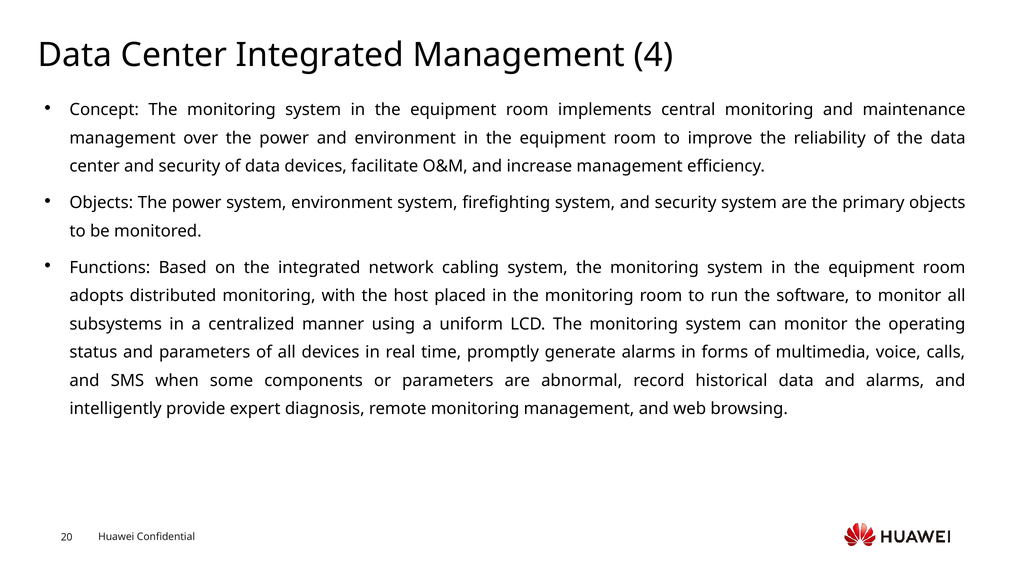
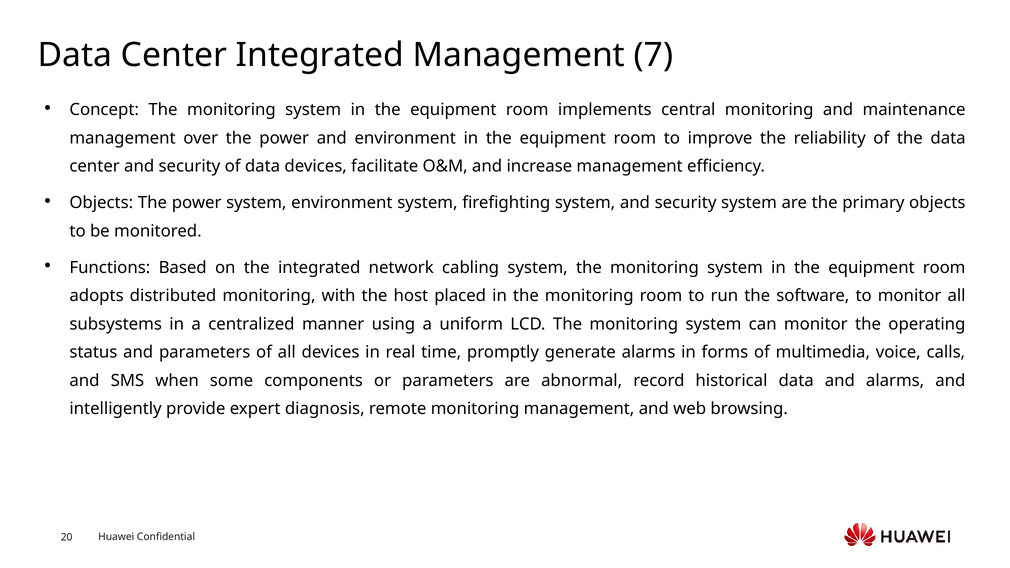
4: 4 -> 7
